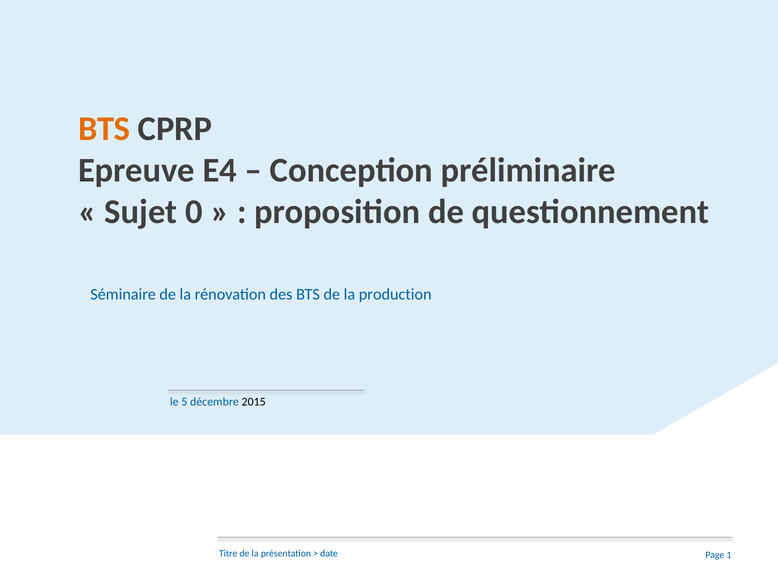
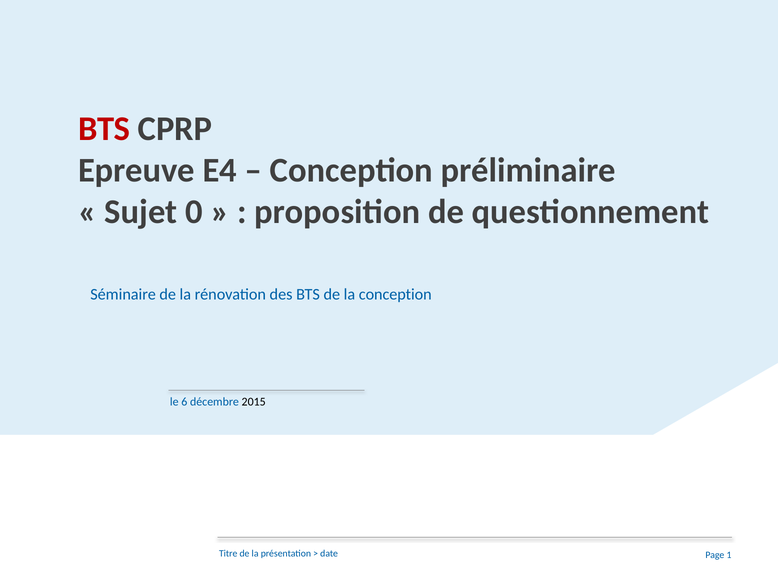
BTS at (104, 129) colour: orange -> red
la production: production -> conception
5: 5 -> 6
